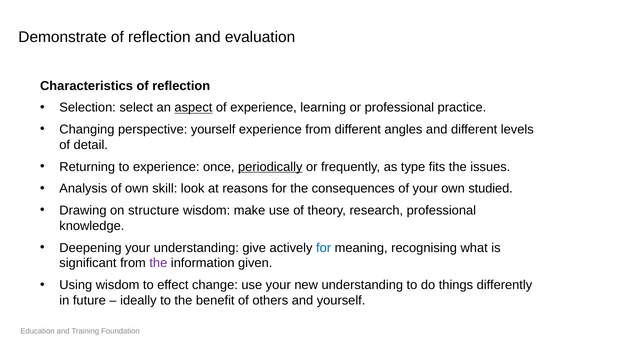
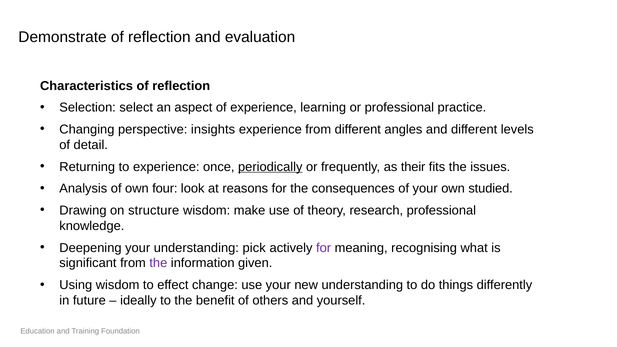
aspect underline: present -> none
perspective yourself: yourself -> insights
type: type -> their
skill: skill -> four
give: give -> pick
for at (324, 248) colour: blue -> purple
